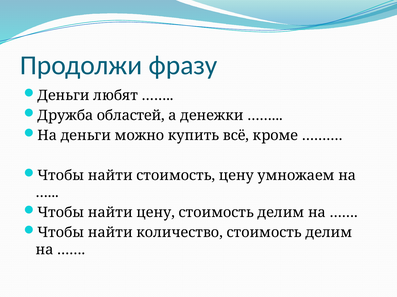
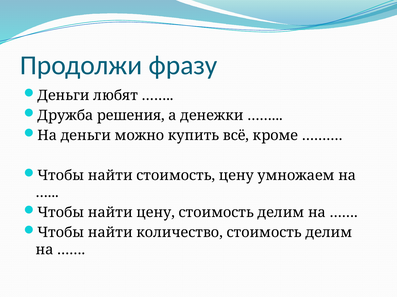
областей: областей -> решения
